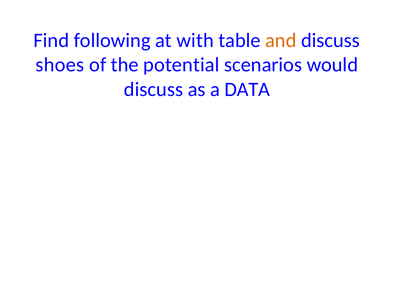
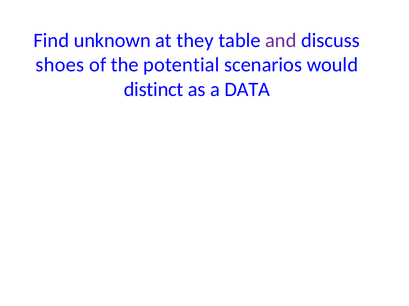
following: following -> unknown
with: with -> they
and colour: orange -> purple
discuss at (153, 90): discuss -> distinct
